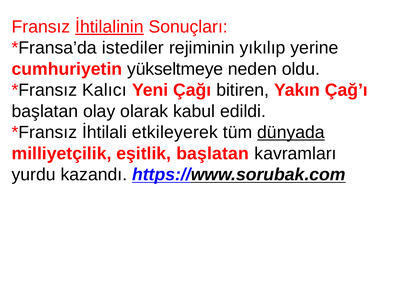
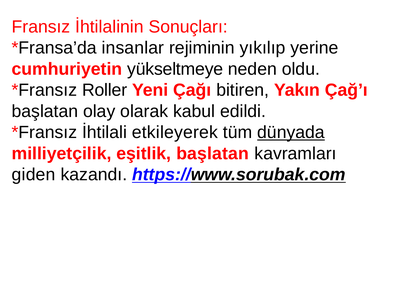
İhtilalinin underline: present -> none
istediler: istediler -> insanlar
Kalıcı: Kalıcı -> Roller
yurdu: yurdu -> giden
